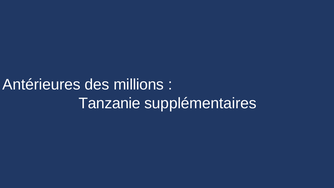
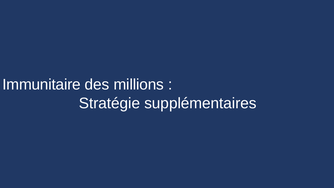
Antérieures: Antérieures -> Immunitaire
Tanzanie: Tanzanie -> Stratégie
